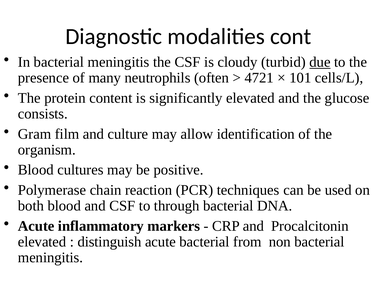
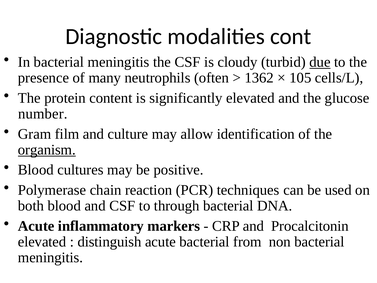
4721: 4721 -> 1362
101: 101 -> 105
consists: consists -> number
organism underline: none -> present
